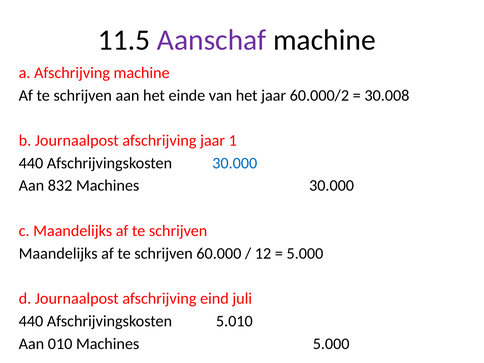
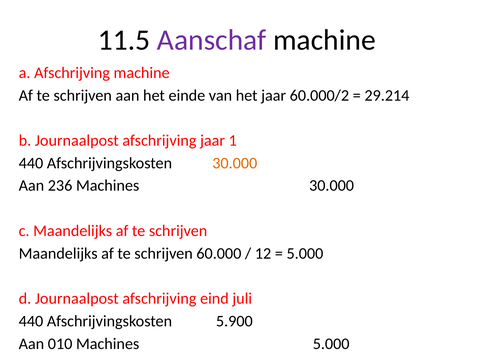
30.008: 30.008 -> 29.214
30.000 at (235, 163) colour: blue -> orange
832: 832 -> 236
5.010: 5.010 -> 5.900
